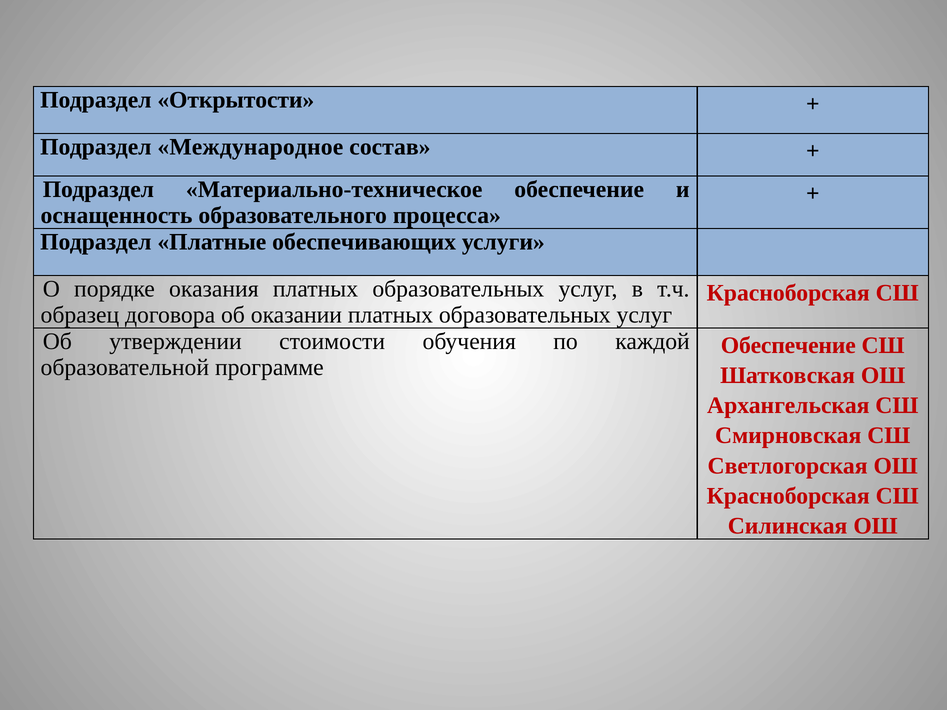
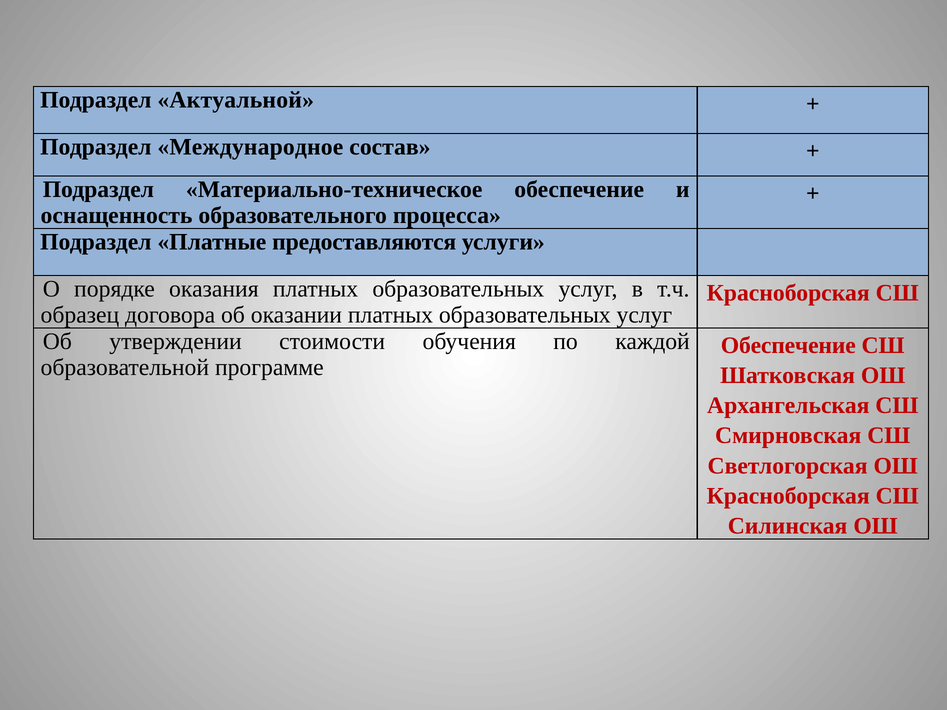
Открытости: Открытости -> Актуальной
обеспечивающих: обеспечивающих -> предоставляются
